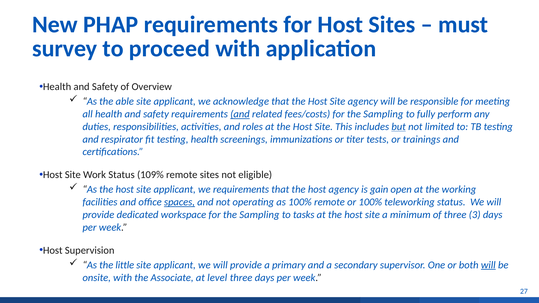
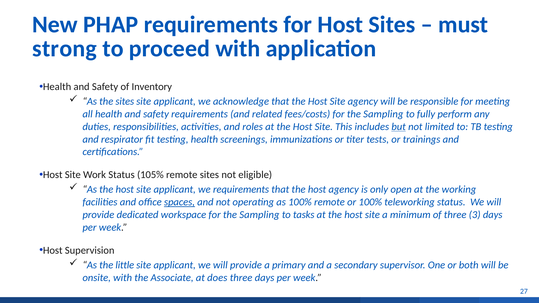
survey: survey -> strong
Overview: Overview -> Inventory
the able: able -> sites
and at (240, 114) underline: present -> none
109%: 109% -> 105%
gain: gain -> only
will at (488, 265) underline: present -> none
level: level -> does
